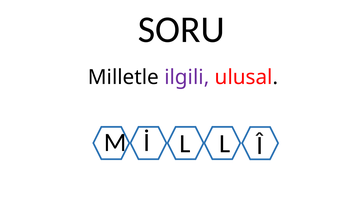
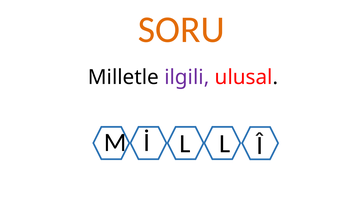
SORU colour: black -> orange
